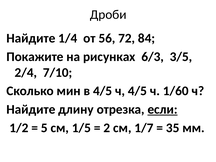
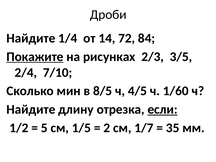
56: 56 -> 14
Покажите underline: none -> present
6/3: 6/3 -> 2/3
в 4/5: 4/5 -> 8/5
